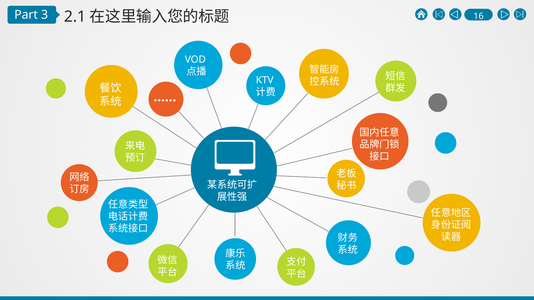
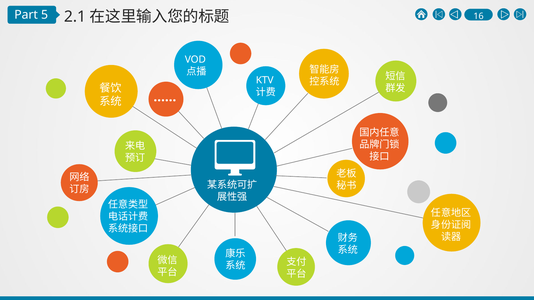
3: 3 -> 5
